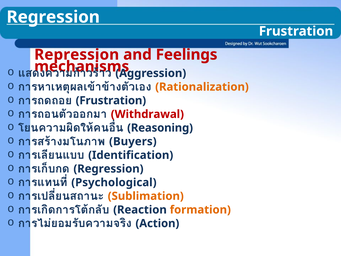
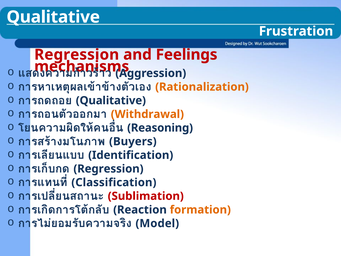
Regression at (53, 17): Regression -> Qualitative
Repression at (77, 55): Repression -> Regression
Frustration at (111, 100): Frustration -> Qualitative
Withdrawal colour: red -> orange
Psychological: Psychological -> Classification
Sublimation colour: orange -> red
Action: Action -> Model
